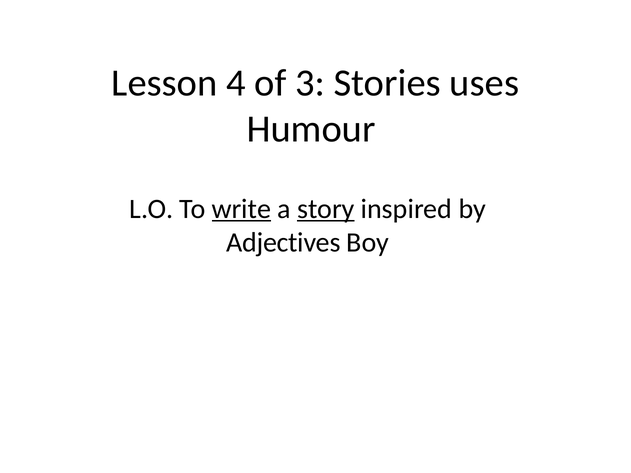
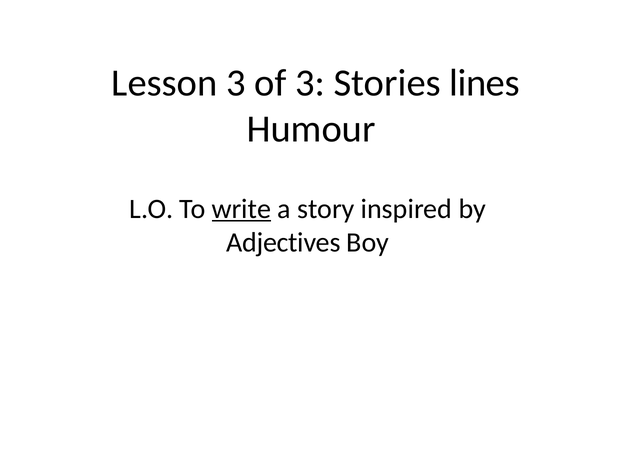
Lesson 4: 4 -> 3
uses: uses -> lines
story underline: present -> none
